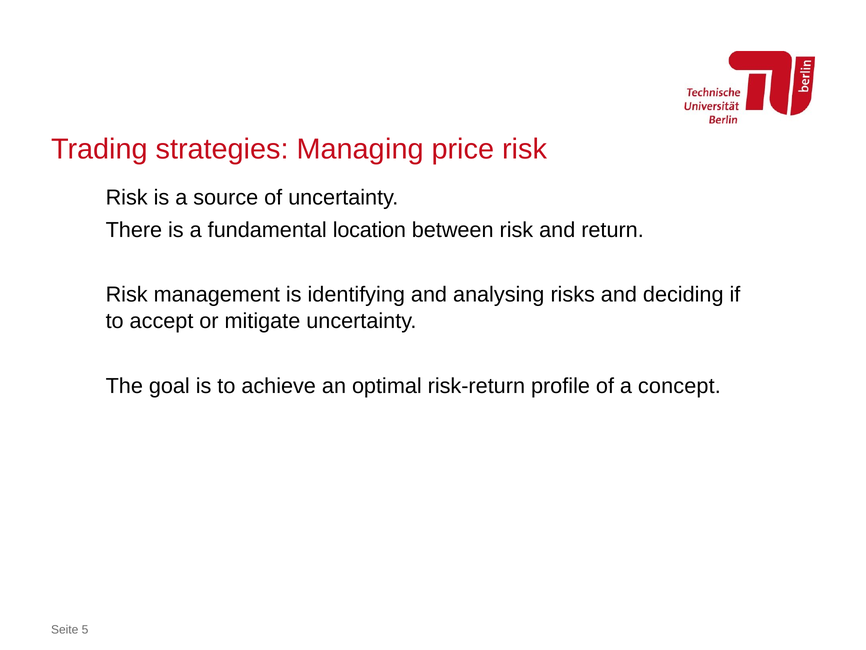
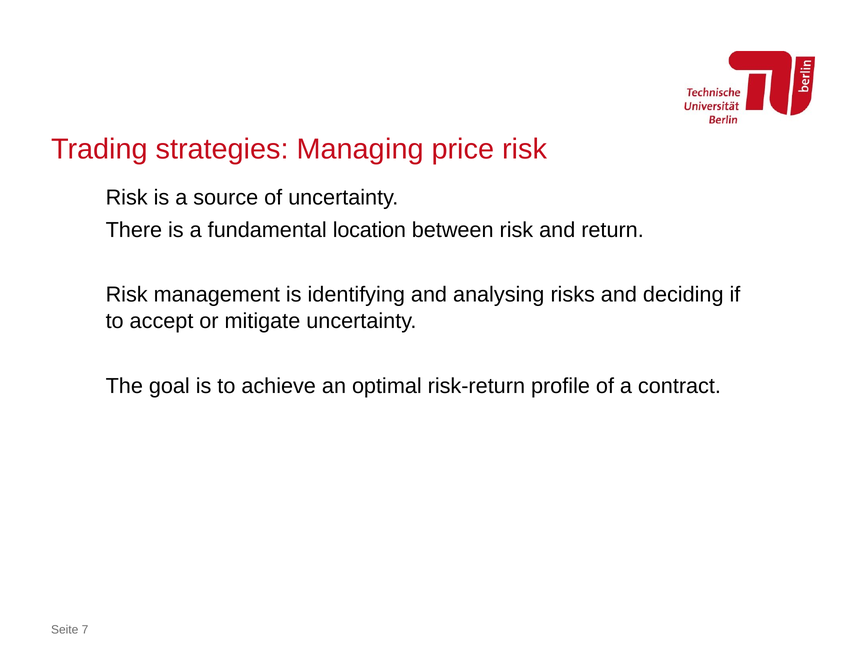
concept: concept -> contract
5: 5 -> 7
